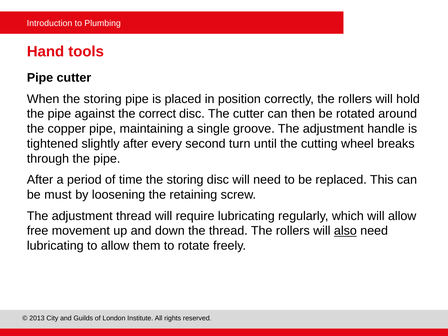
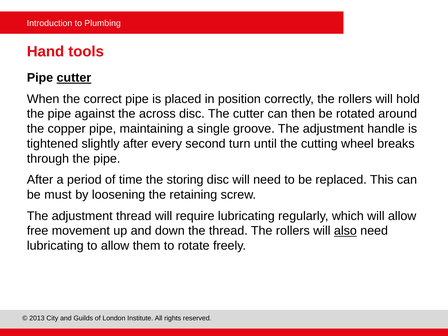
cutter at (74, 78) underline: none -> present
When the storing: storing -> correct
correct: correct -> across
